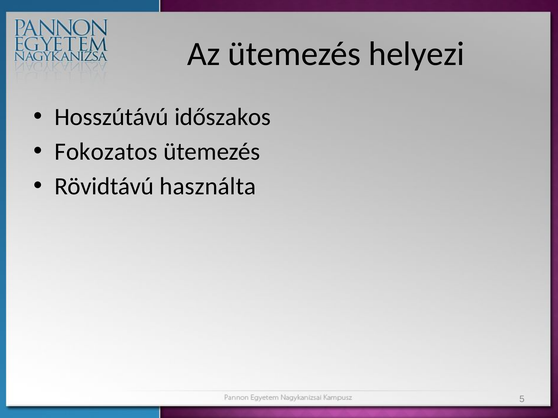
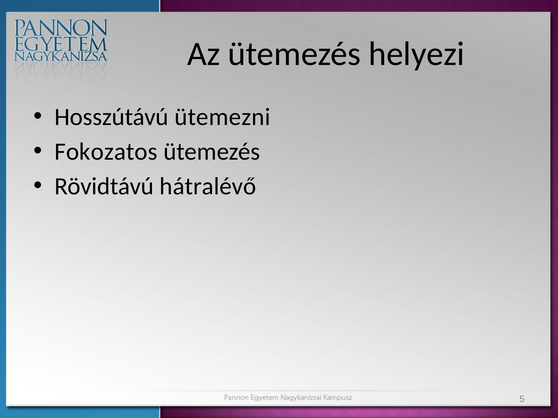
időszakos: időszakos -> ütemezni
használta: használta -> hátralévő
